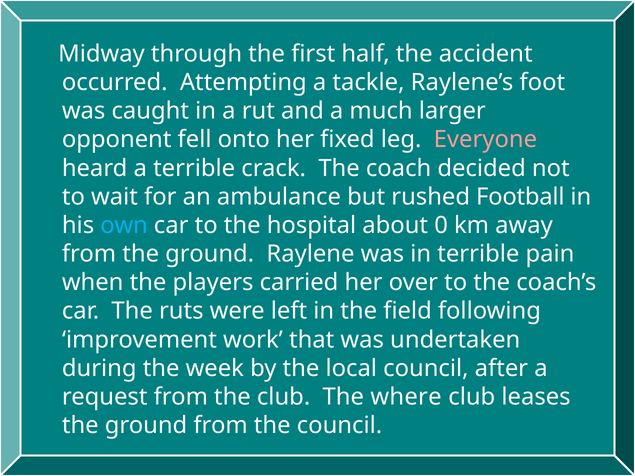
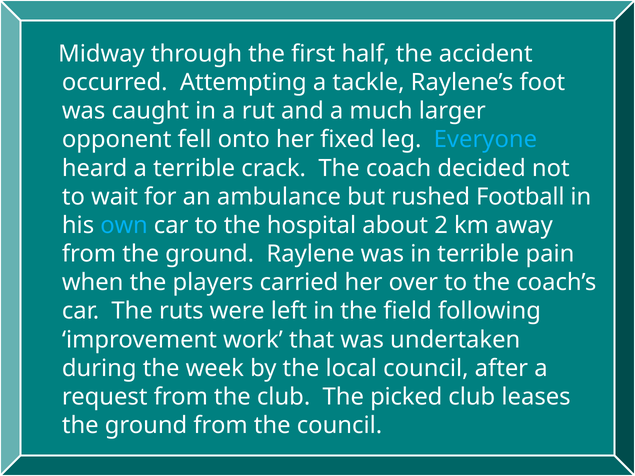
Everyone colour: pink -> light blue
0: 0 -> 2
where: where -> picked
